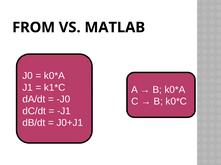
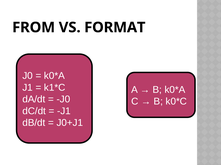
MATLAB: MATLAB -> FORMAT
